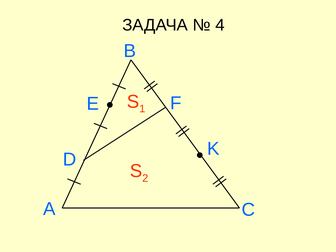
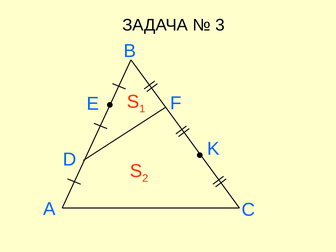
4: 4 -> 3
